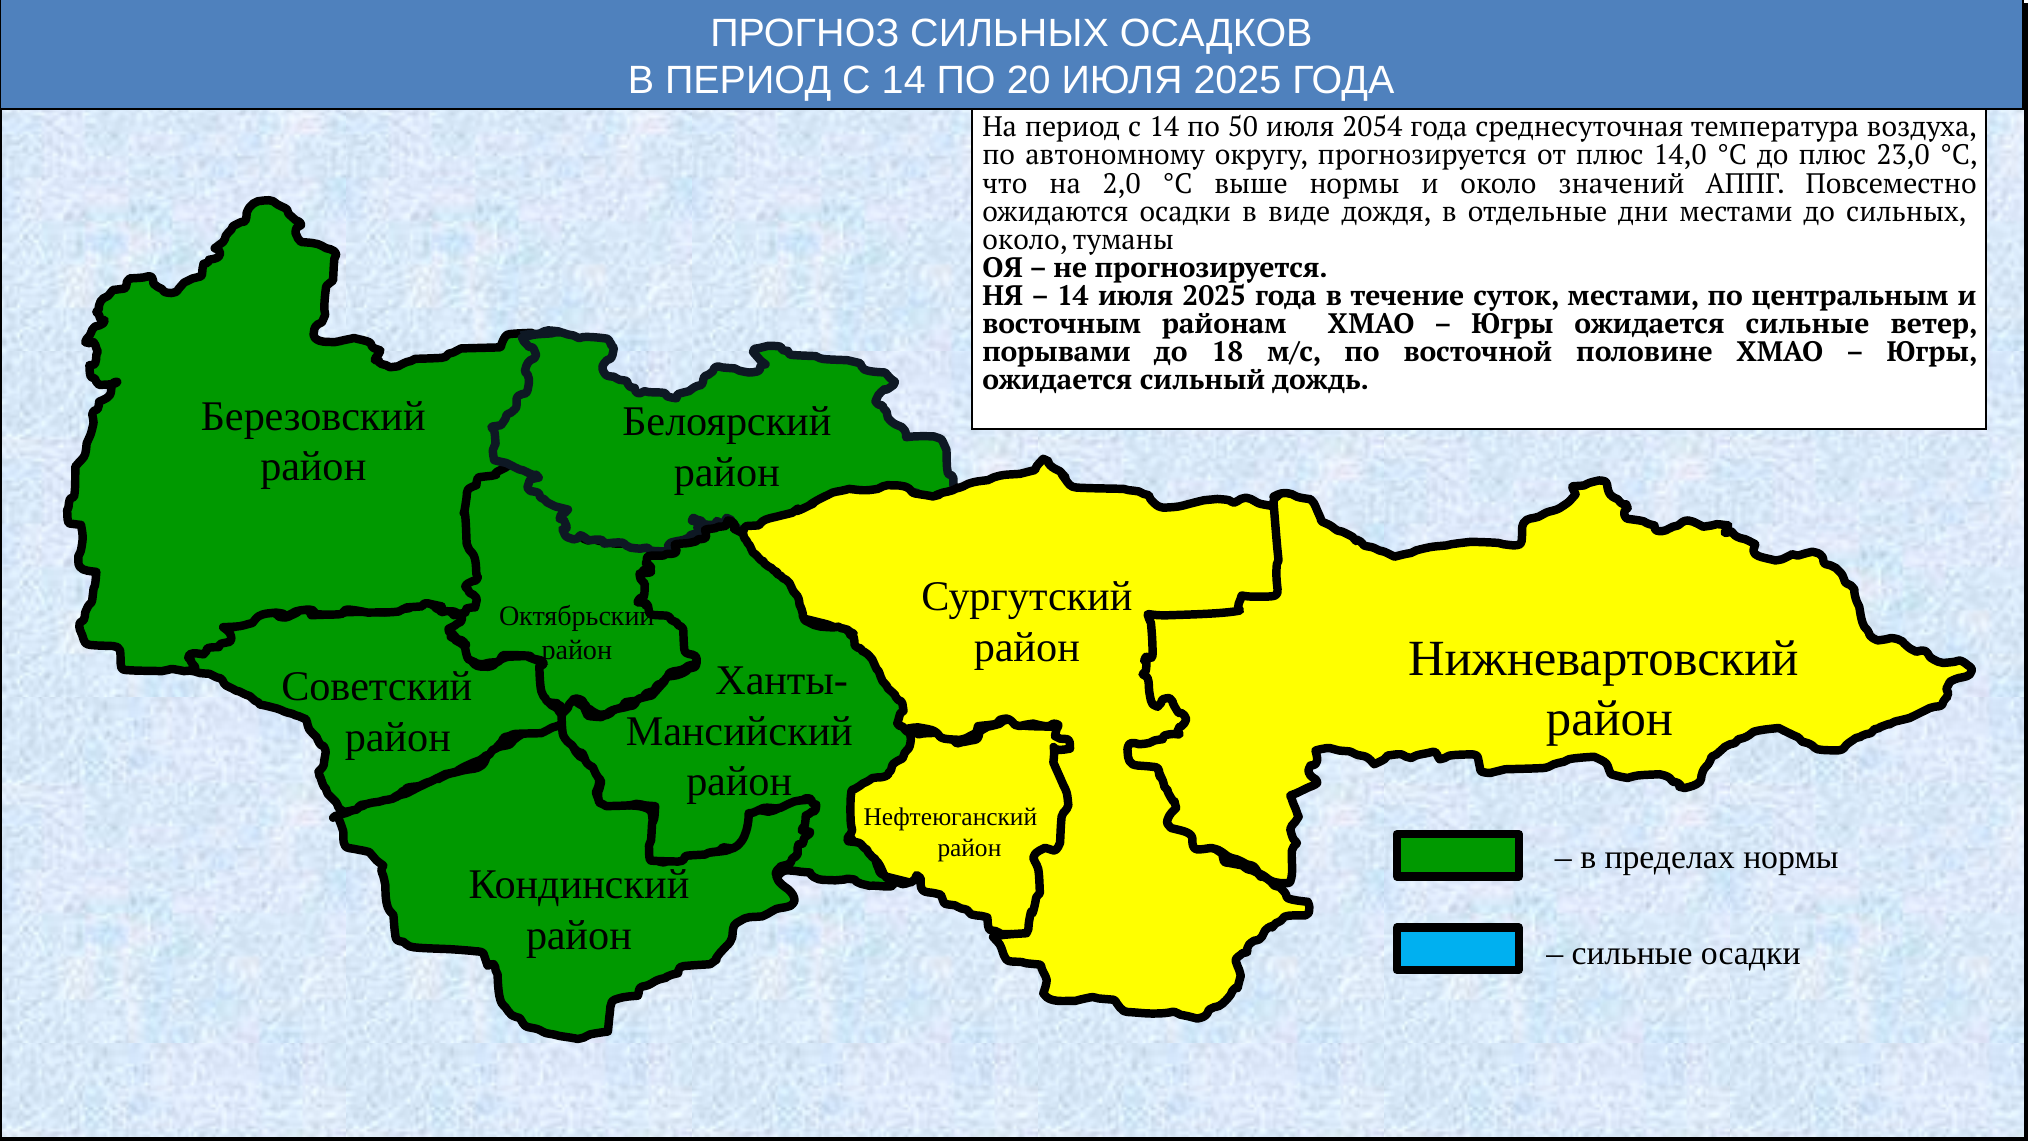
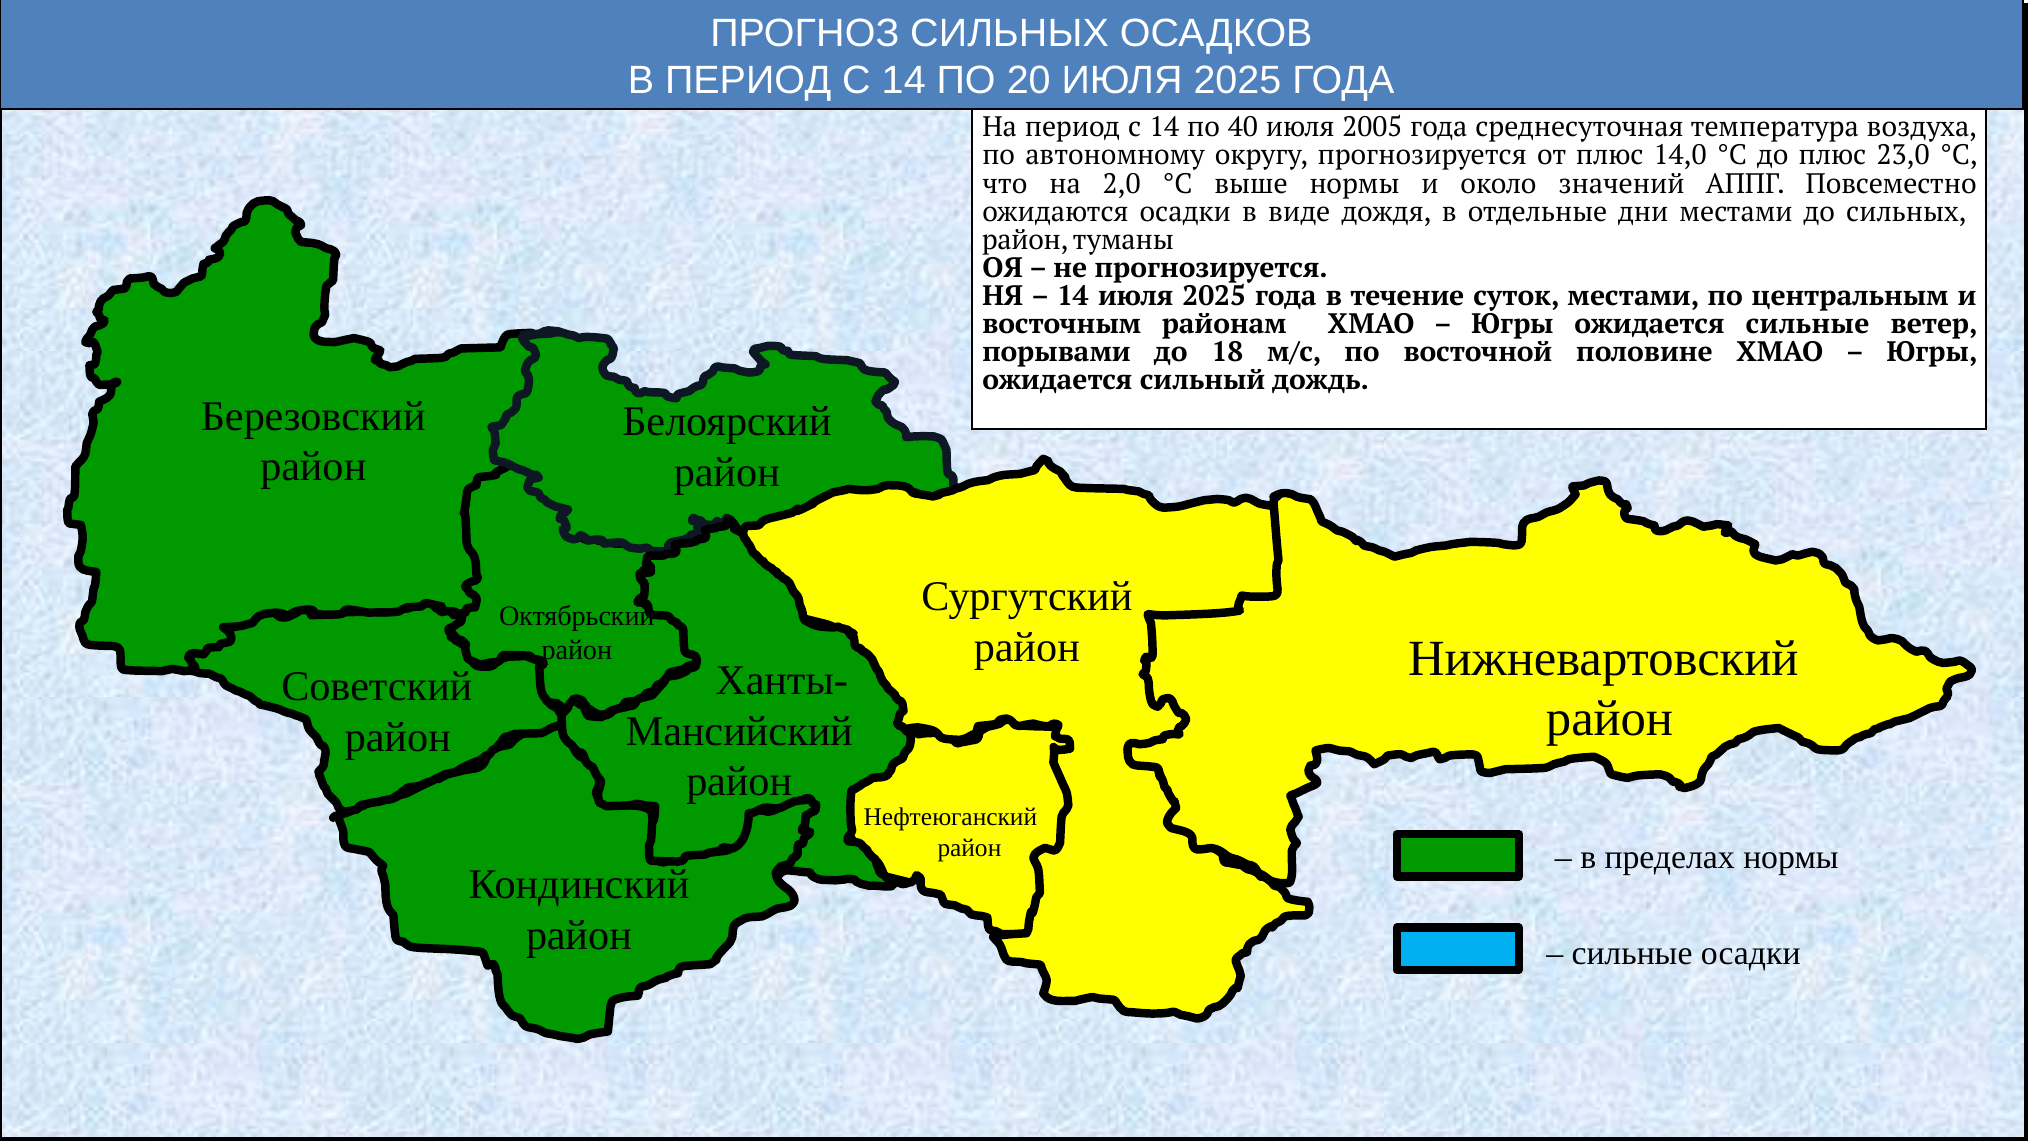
50: 50 -> 40
2054: 2054 -> 2005
около at (1025, 240): около -> район
